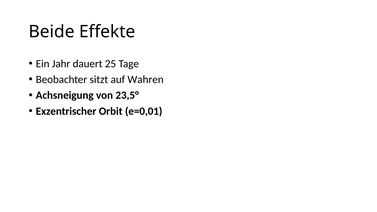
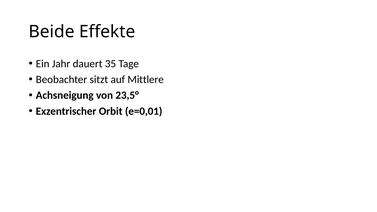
25: 25 -> 35
Wahren: Wahren -> Mittlere
